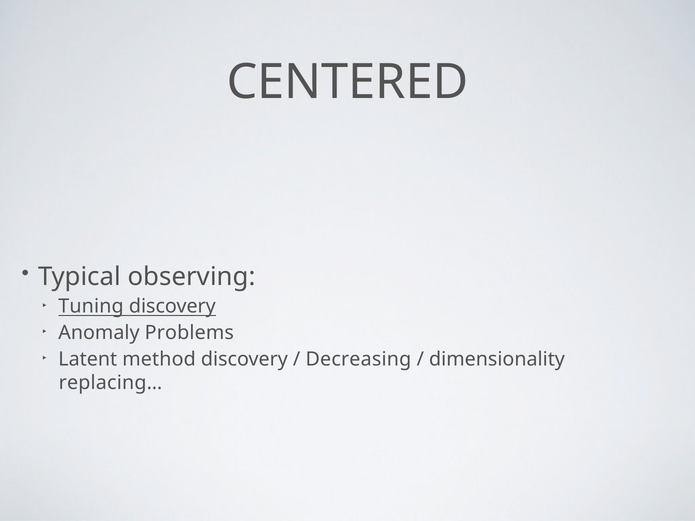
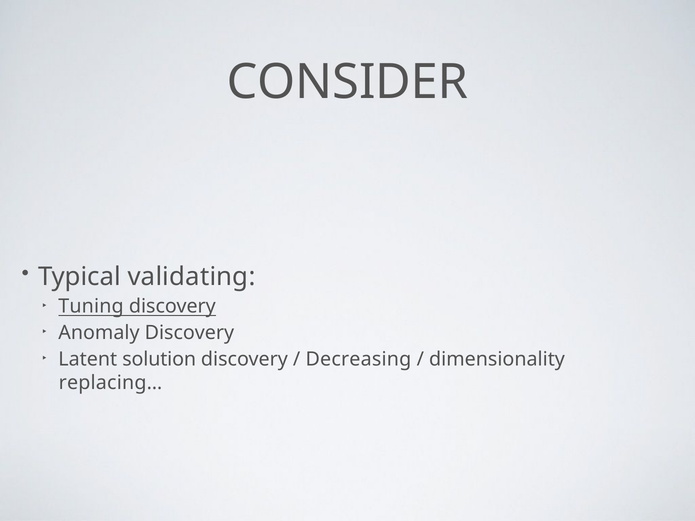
CENTERED: CENTERED -> CONSIDER
observing: observing -> validating
Anomaly Problems: Problems -> Discovery
method: method -> solution
